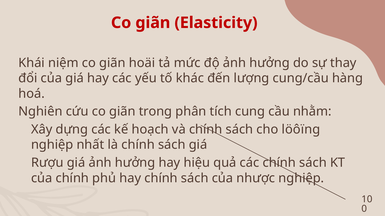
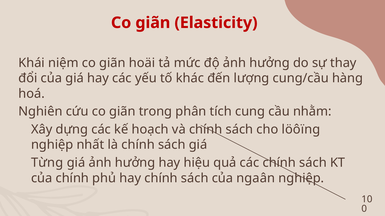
Rượu: Rượu -> Từng
nhược: nhược -> ngaân
